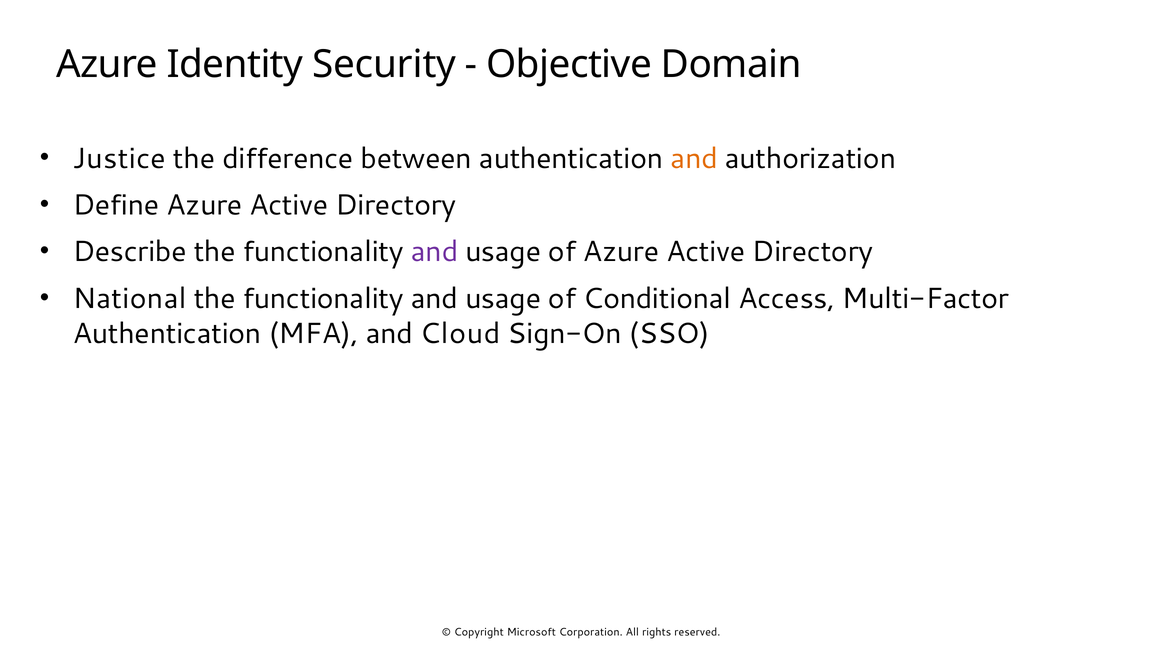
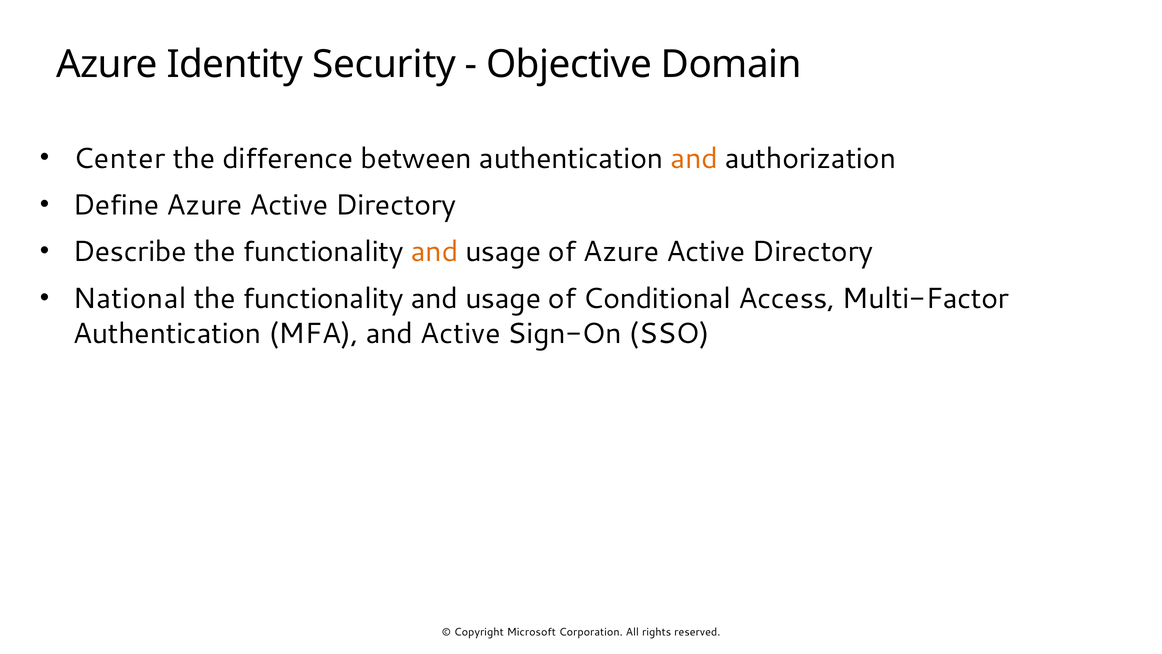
Justice: Justice -> Center
and at (435, 252) colour: purple -> orange
and Cloud: Cloud -> Active
